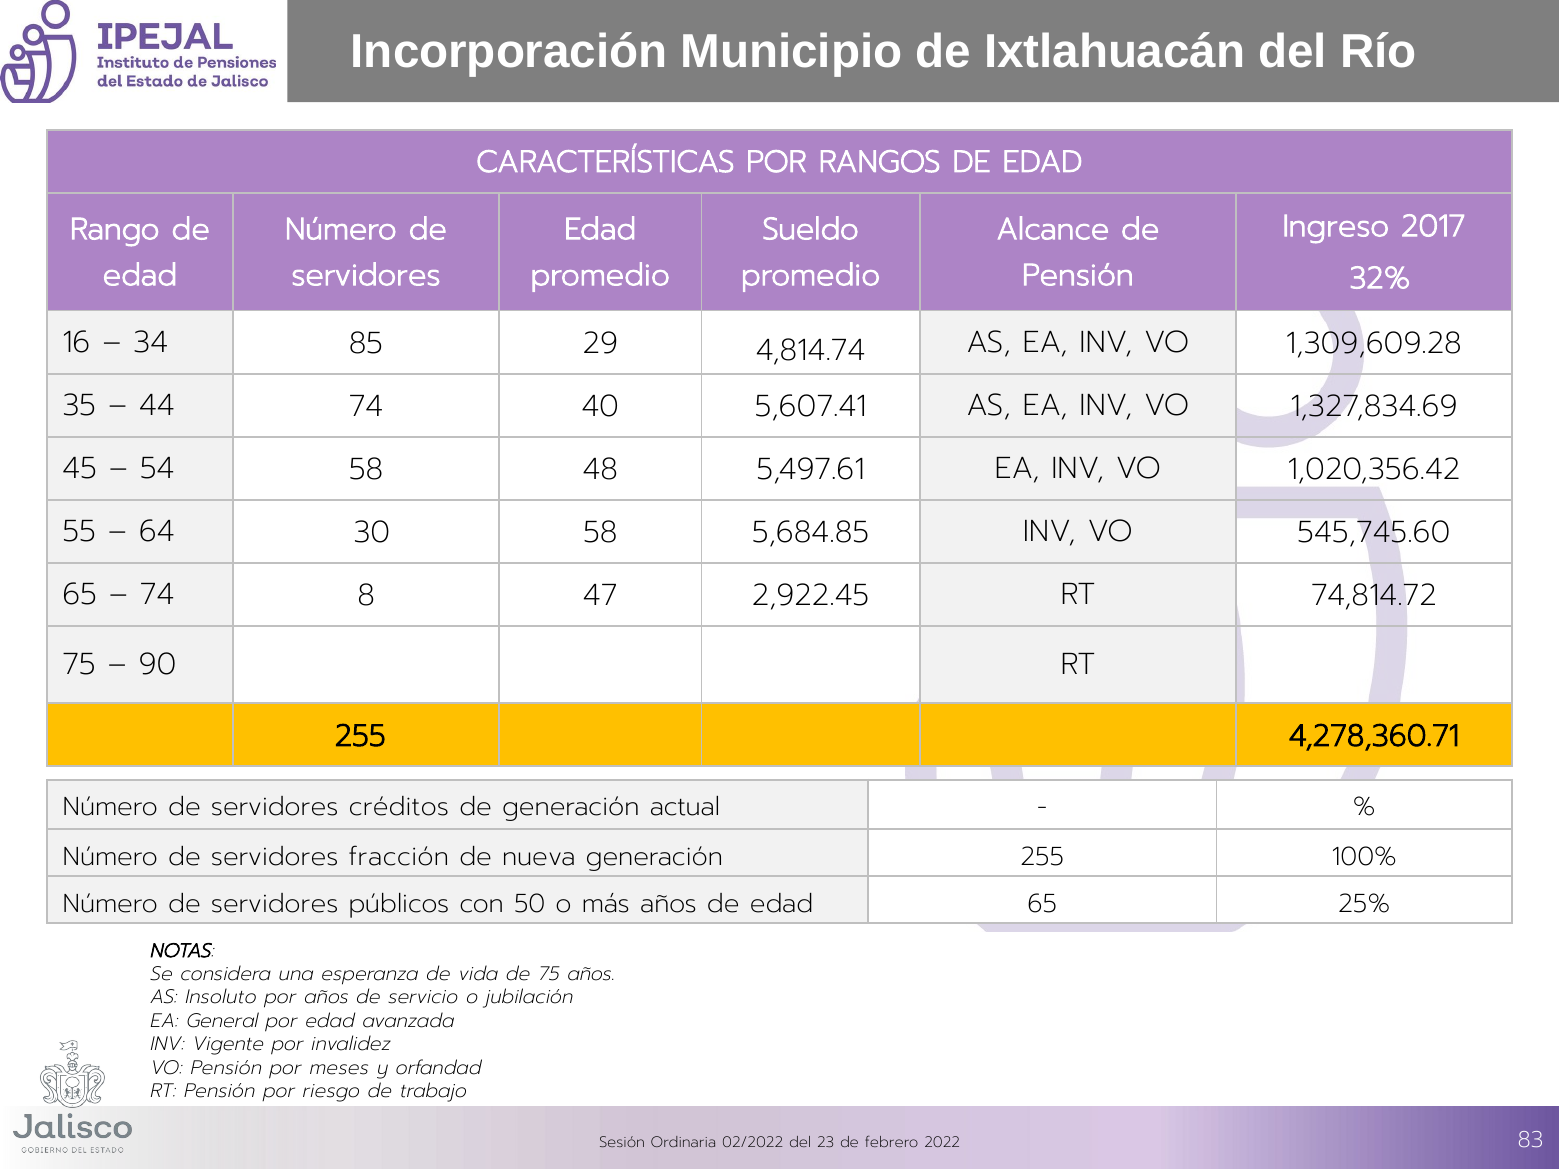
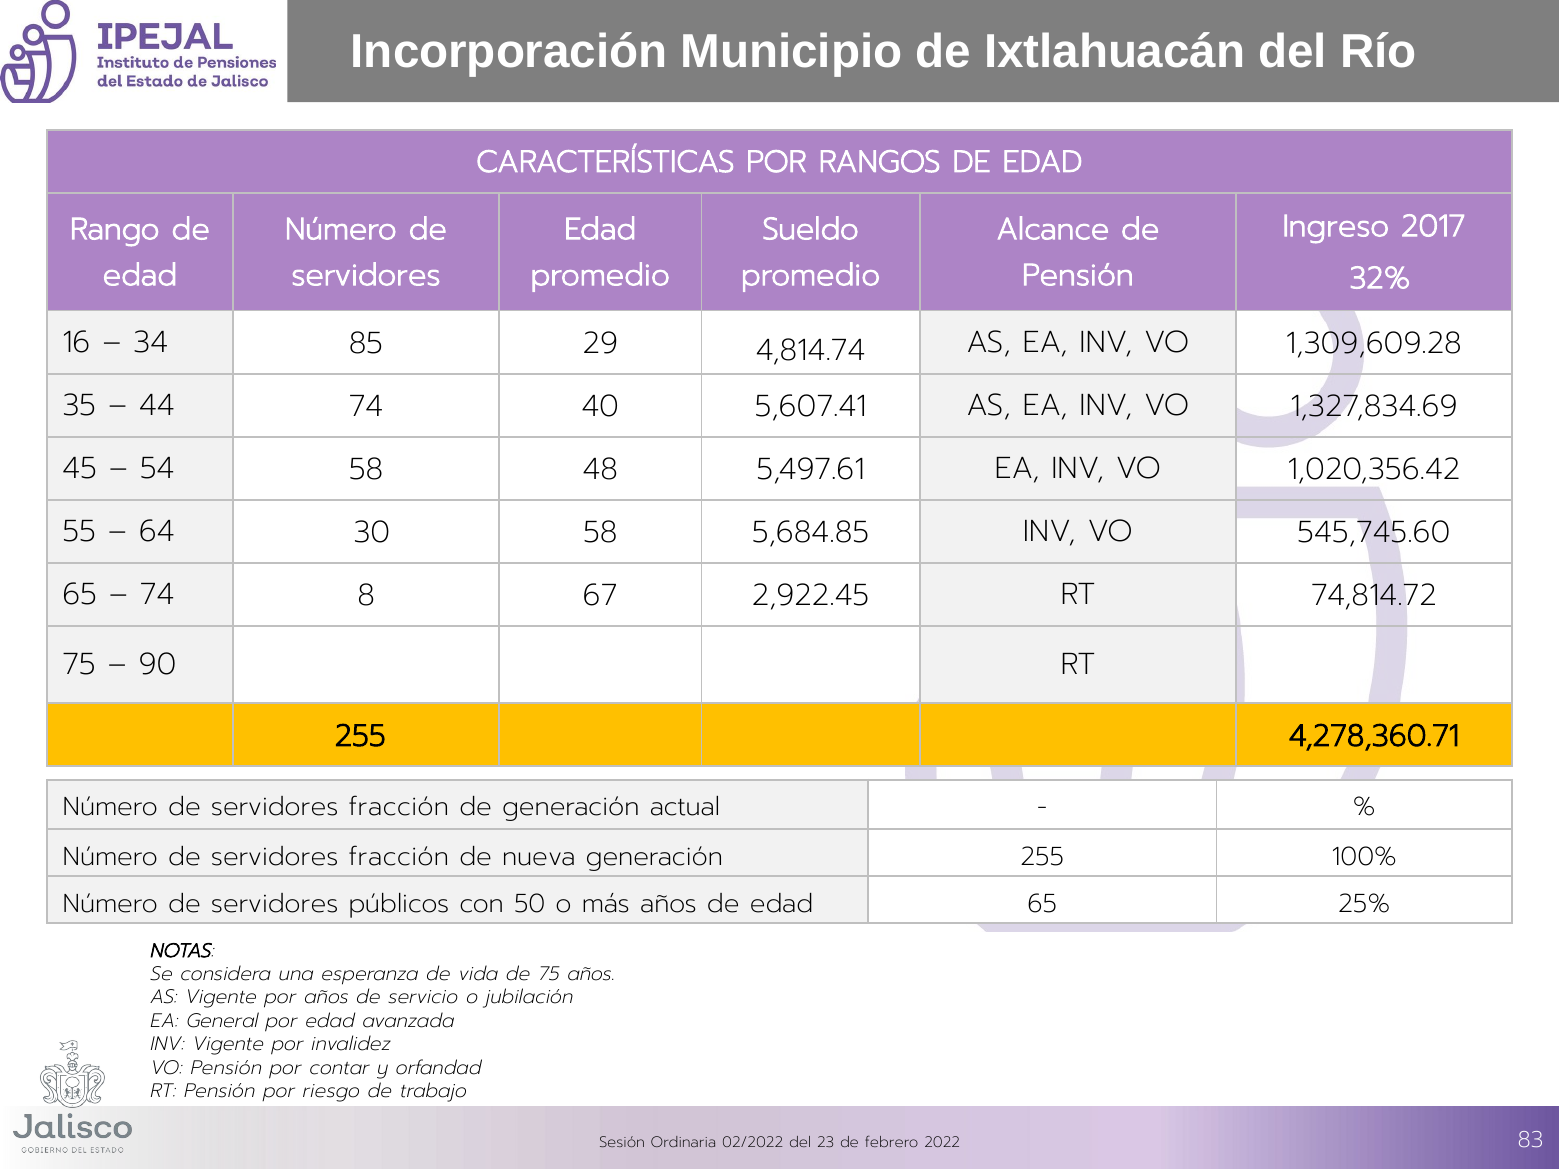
47: 47 -> 67
créditos at (399, 808): créditos -> fracción
AS Insoluto: Insoluto -> Vigente
meses: meses -> contar
